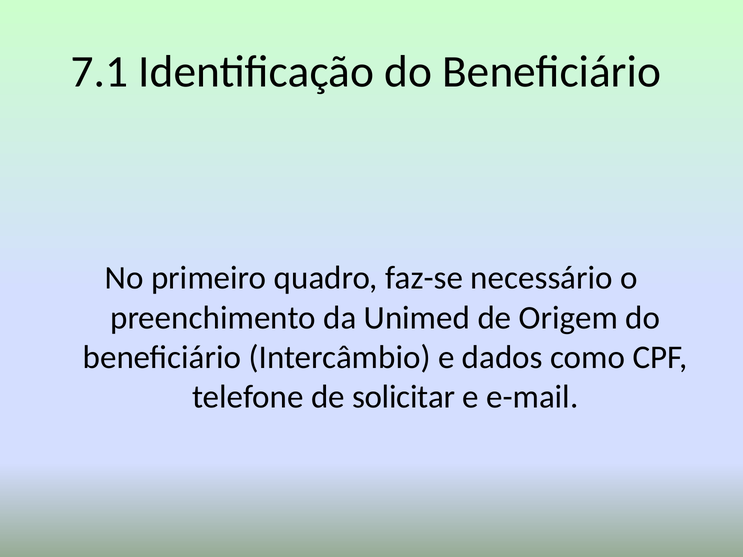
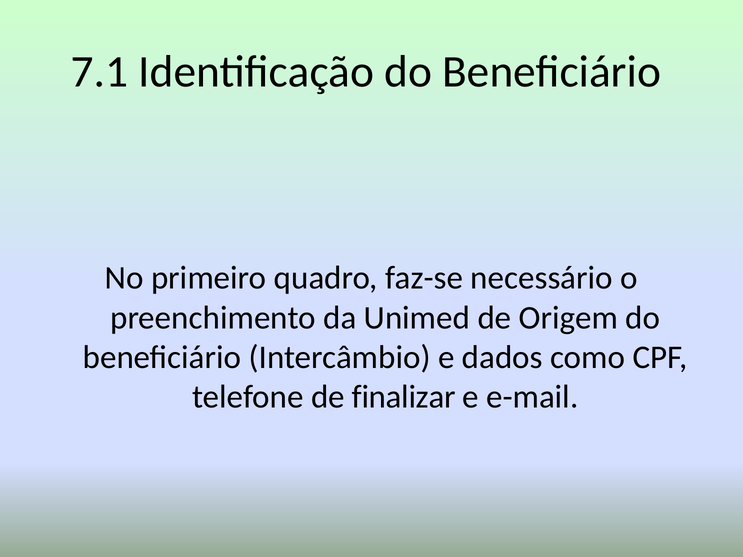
solicitar: solicitar -> finalizar
